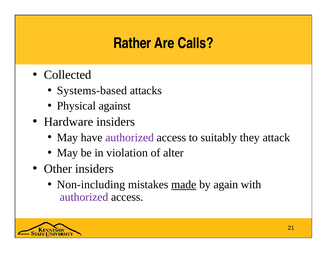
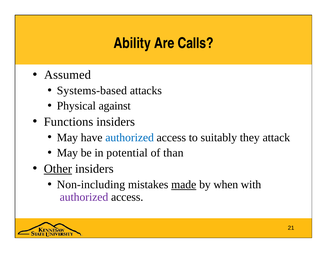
Rather: Rather -> Ability
Collected: Collected -> Assumed
Hardware: Hardware -> Functions
authorized at (130, 137) colour: purple -> blue
violation: violation -> potential
alter: alter -> than
Other underline: none -> present
again: again -> when
